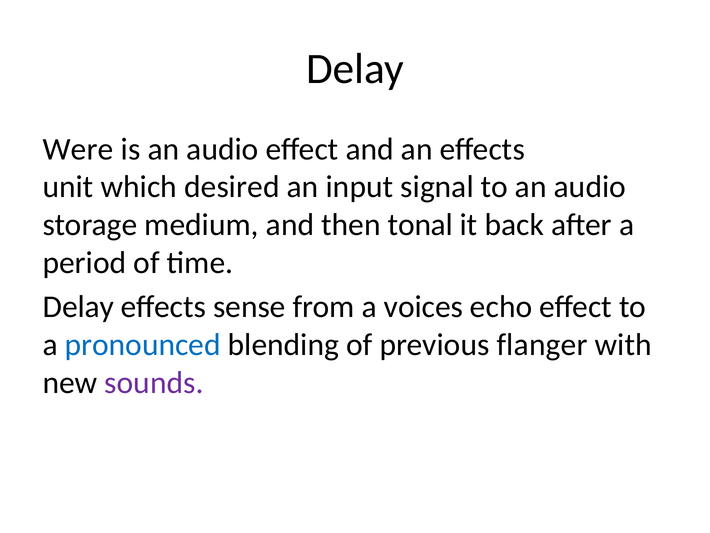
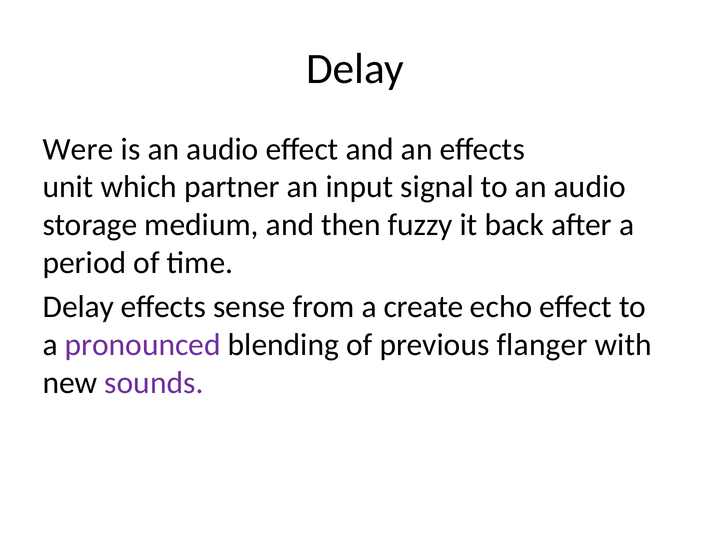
desired: desired -> partner
tonal: tonal -> fuzzy
voices: voices -> create
pronounced colour: blue -> purple
